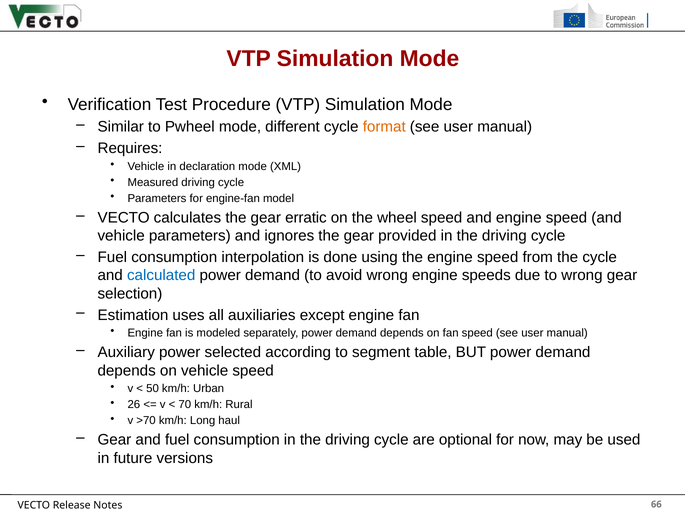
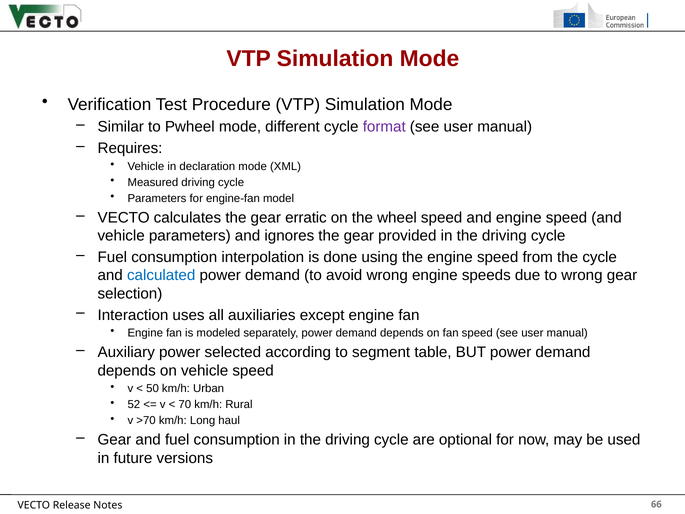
format colour: orange -> purple
Estimation: Estimation -> Interaction
26: 26 -> 52
